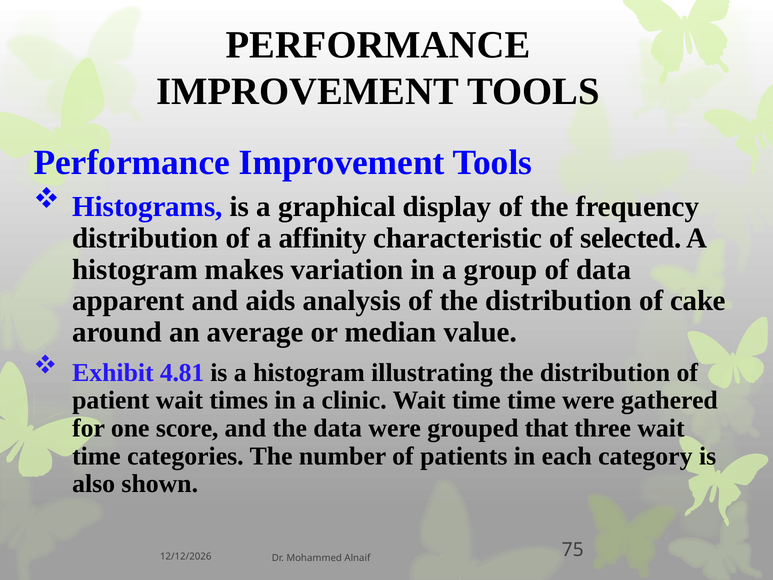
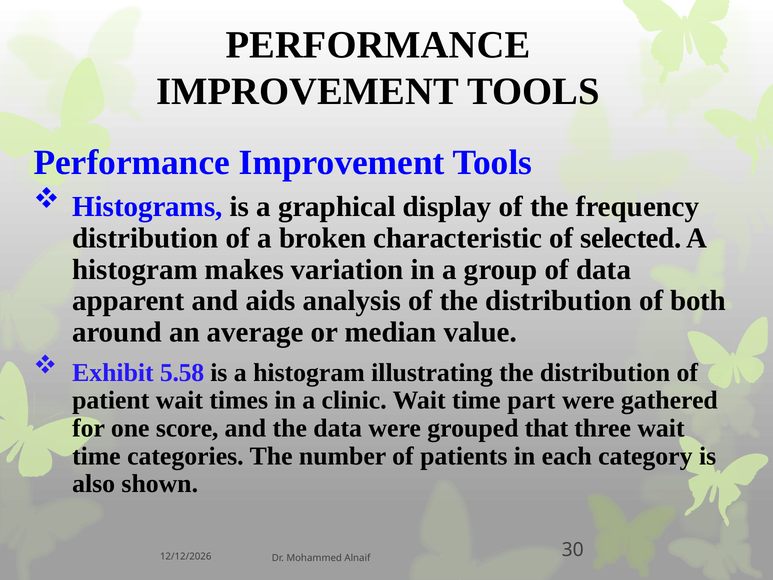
affinity: affinity -> broken
cake: cake -> both
4.81: 4.81 -> 5.58
time time: time -> part
75: 75 -> 30
